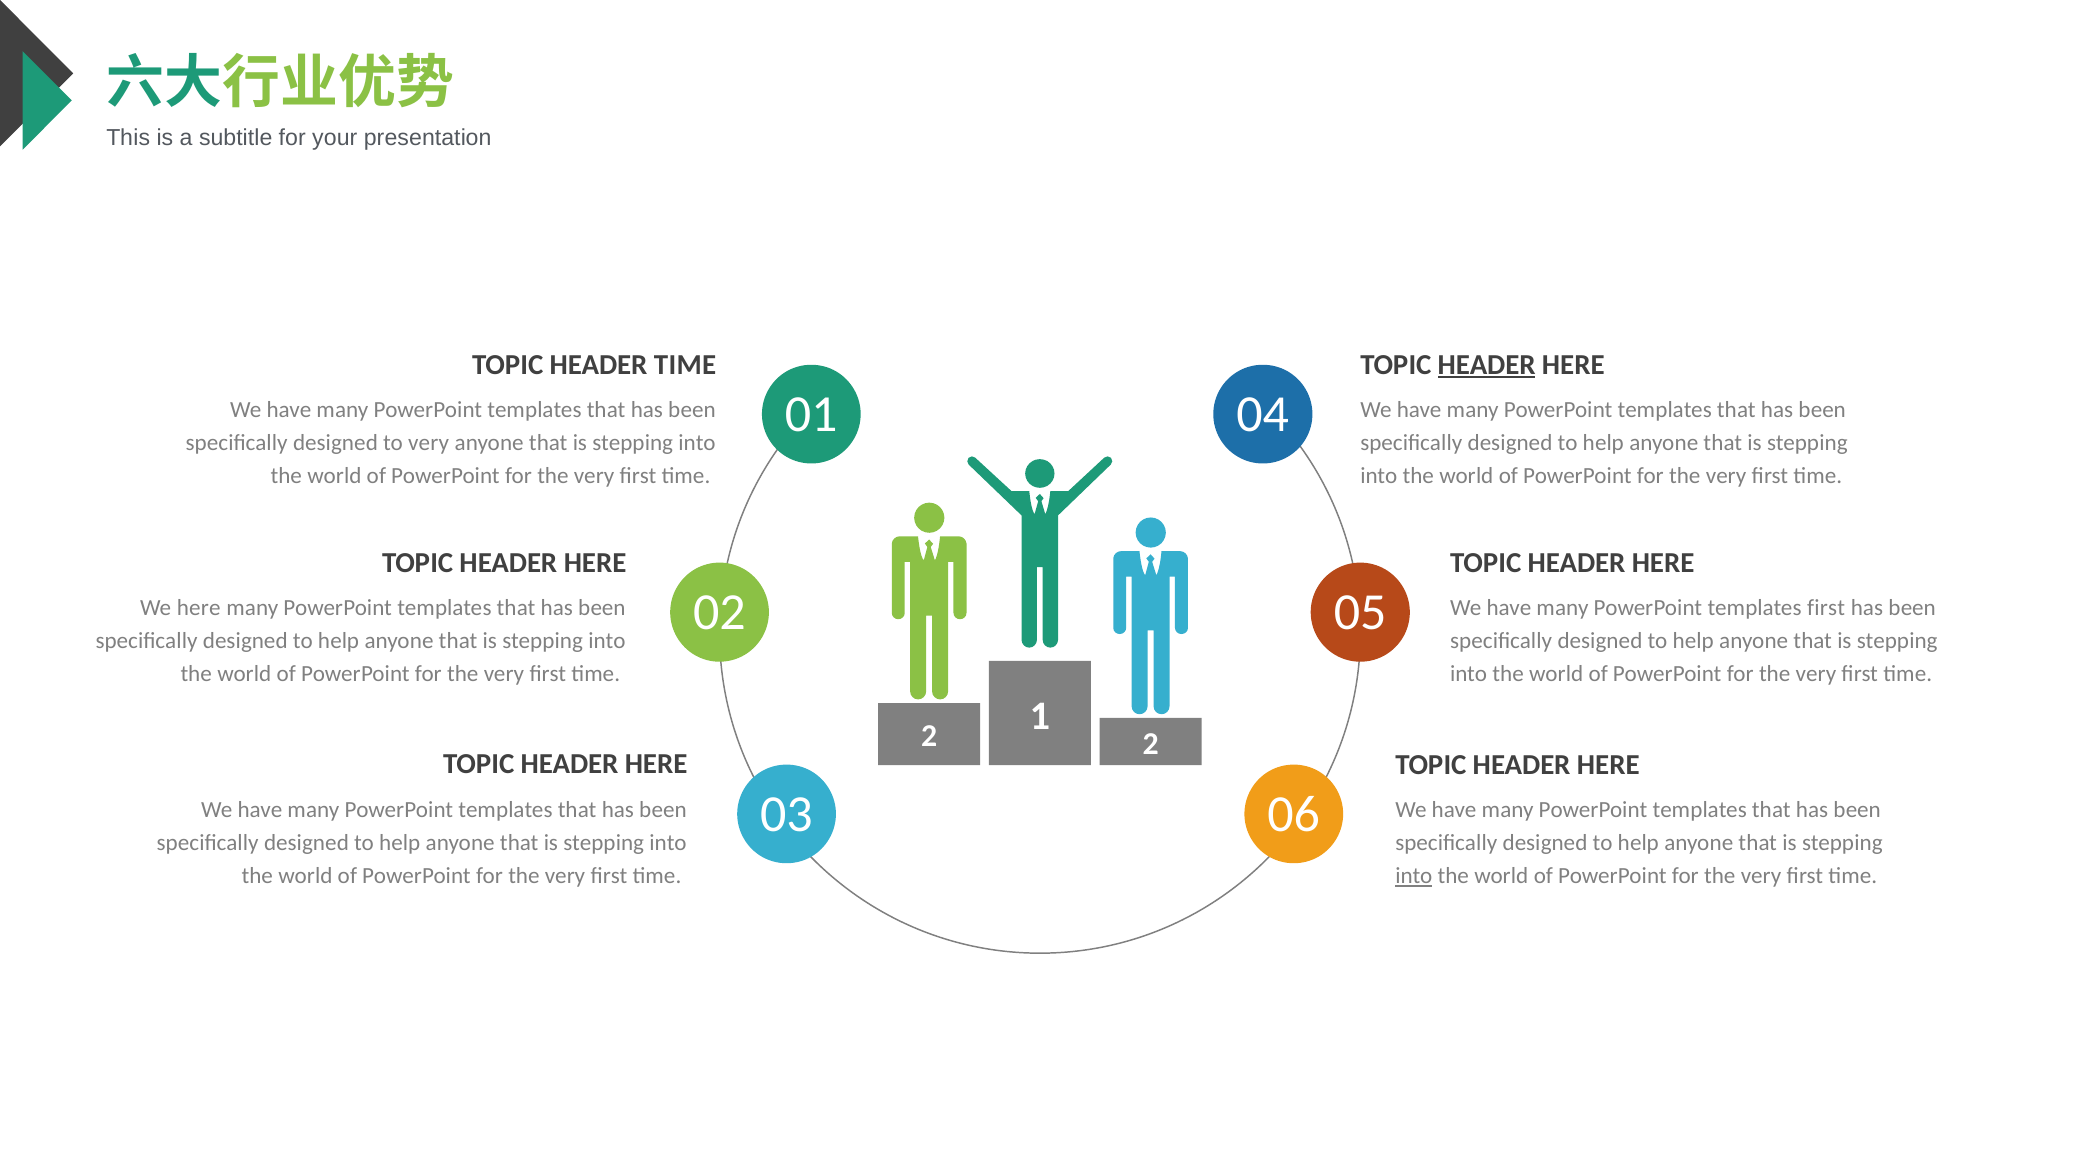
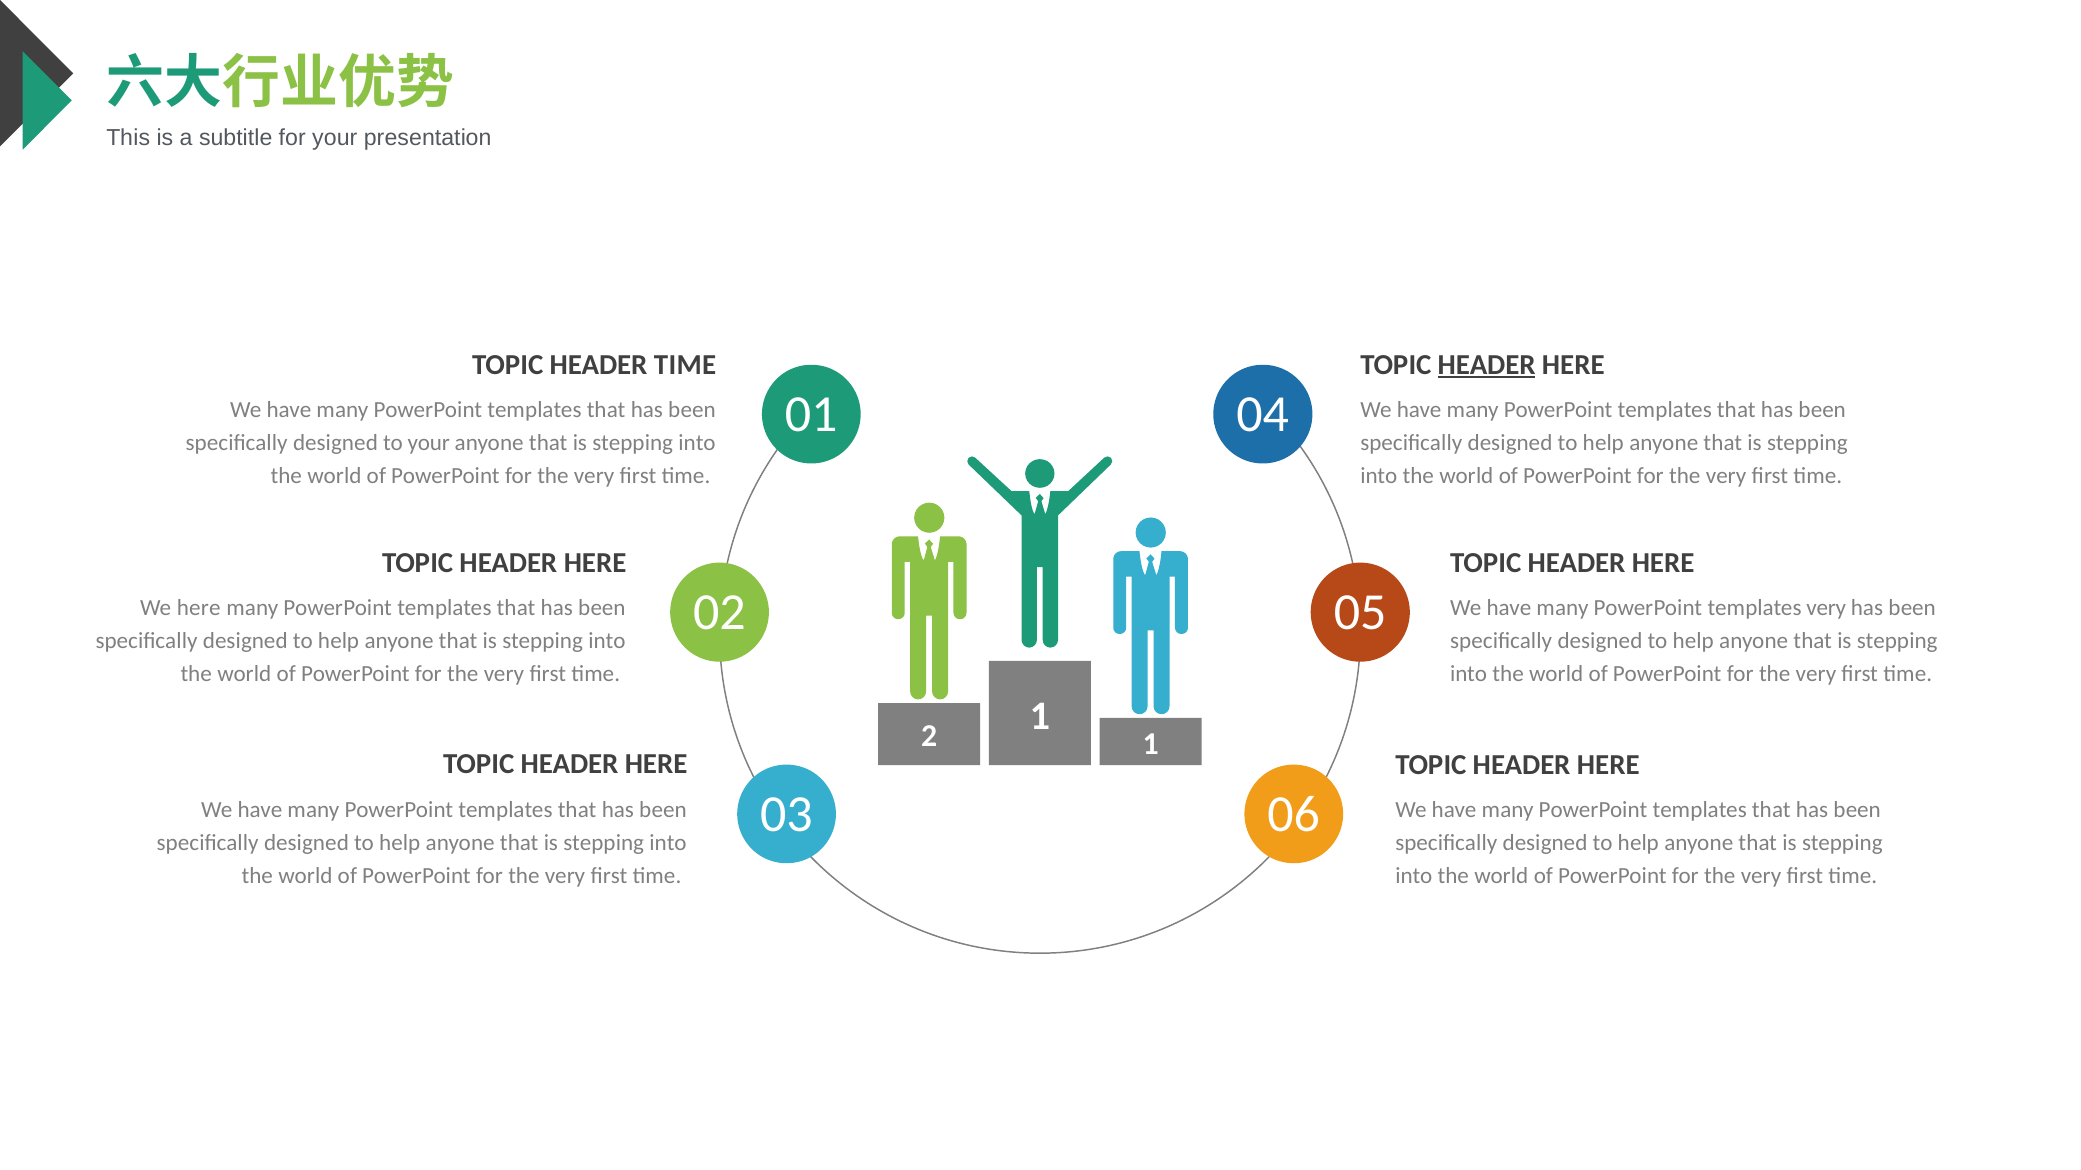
to very: very -> your
templates first: first -> very
2 2: 2 -> 1
into at (1414, 876) underline: present -> none
